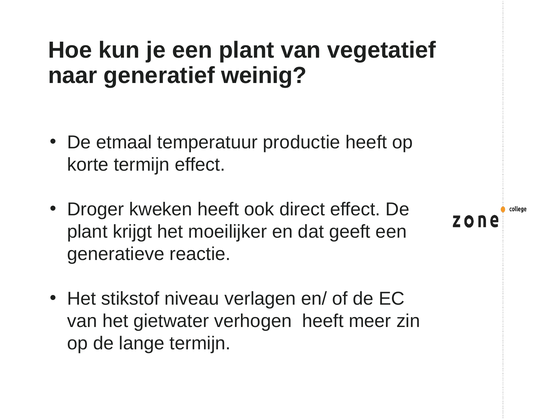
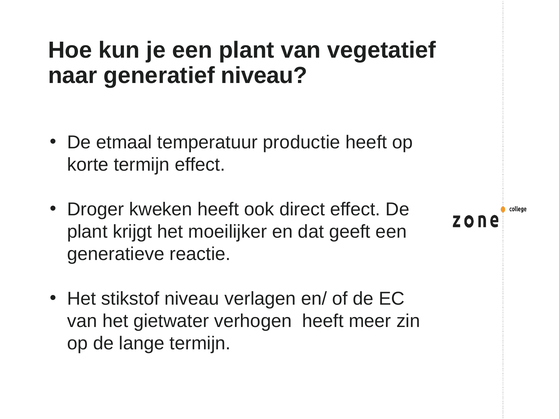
generatief weinig: weinig -> niveau
